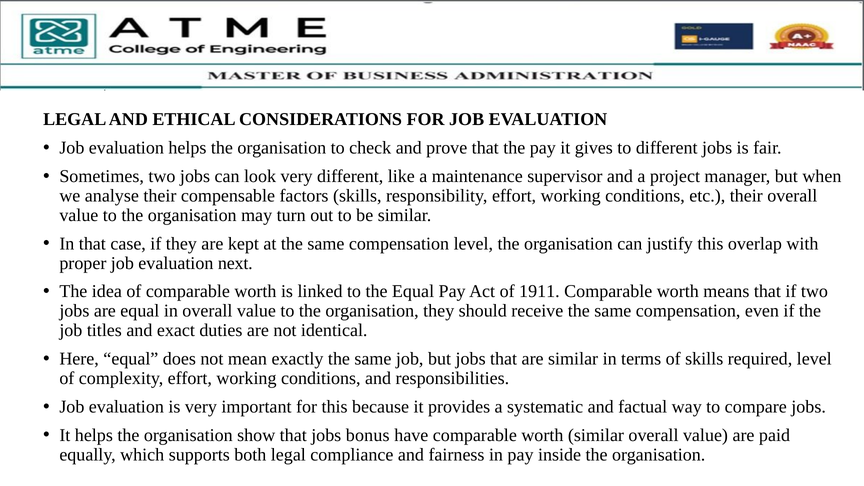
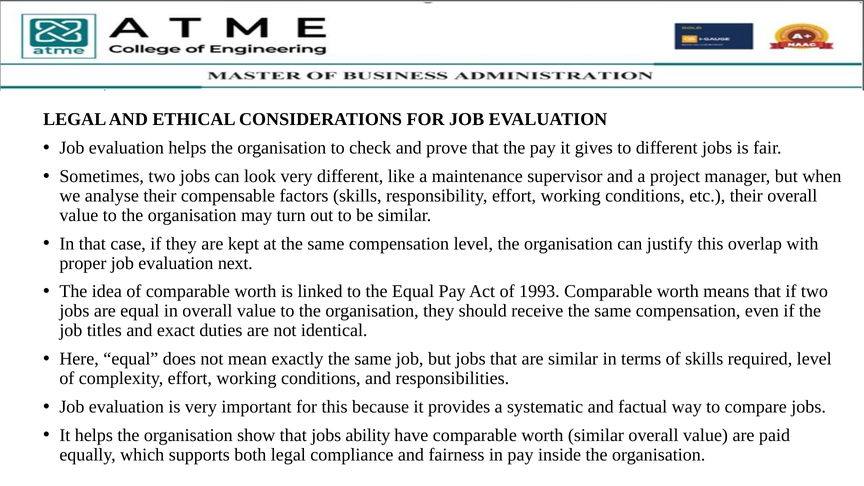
1911: 1911 -> 1993
bonus: bonus -> ability
